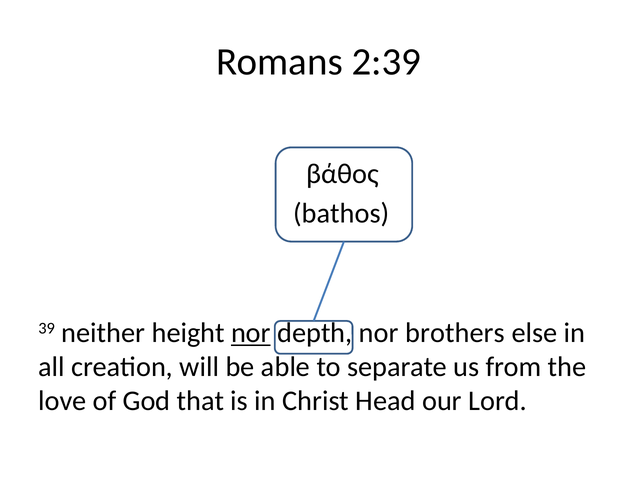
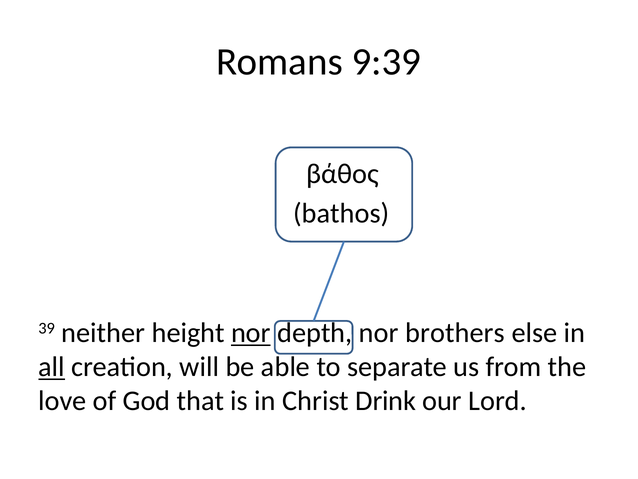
2:39: 2:39 -> 9:39
all underline: none -> present
Head: Head -> Drink
